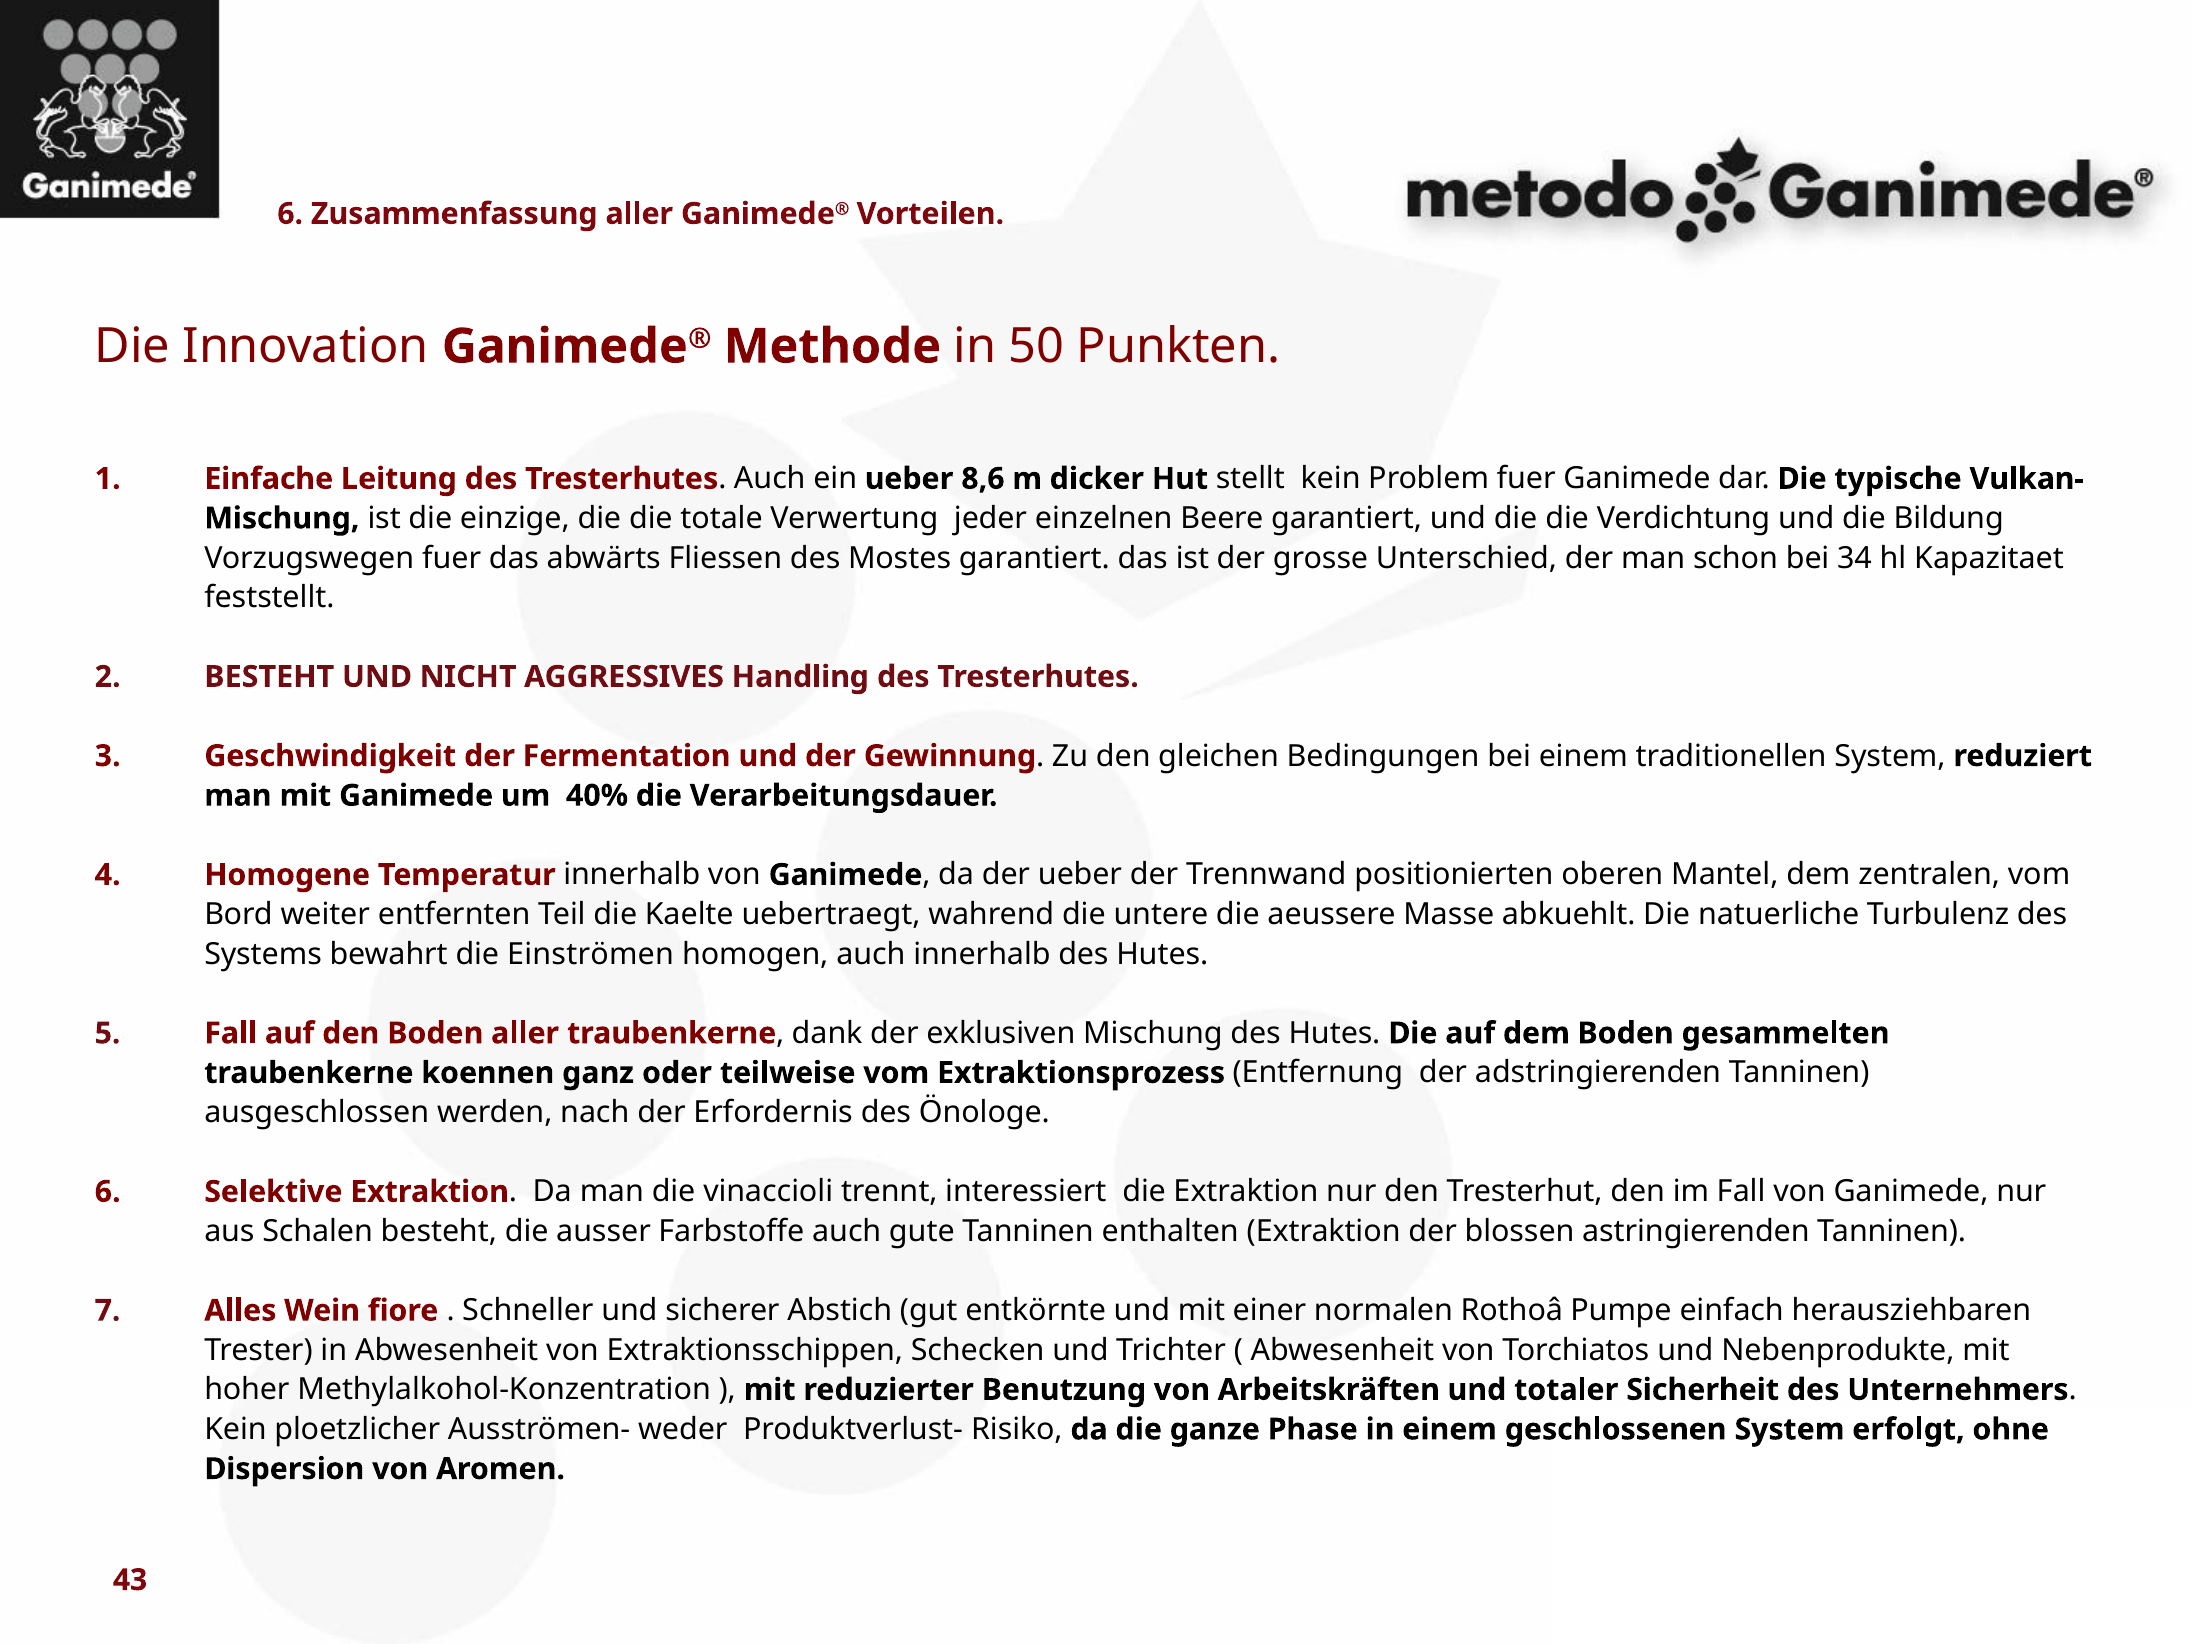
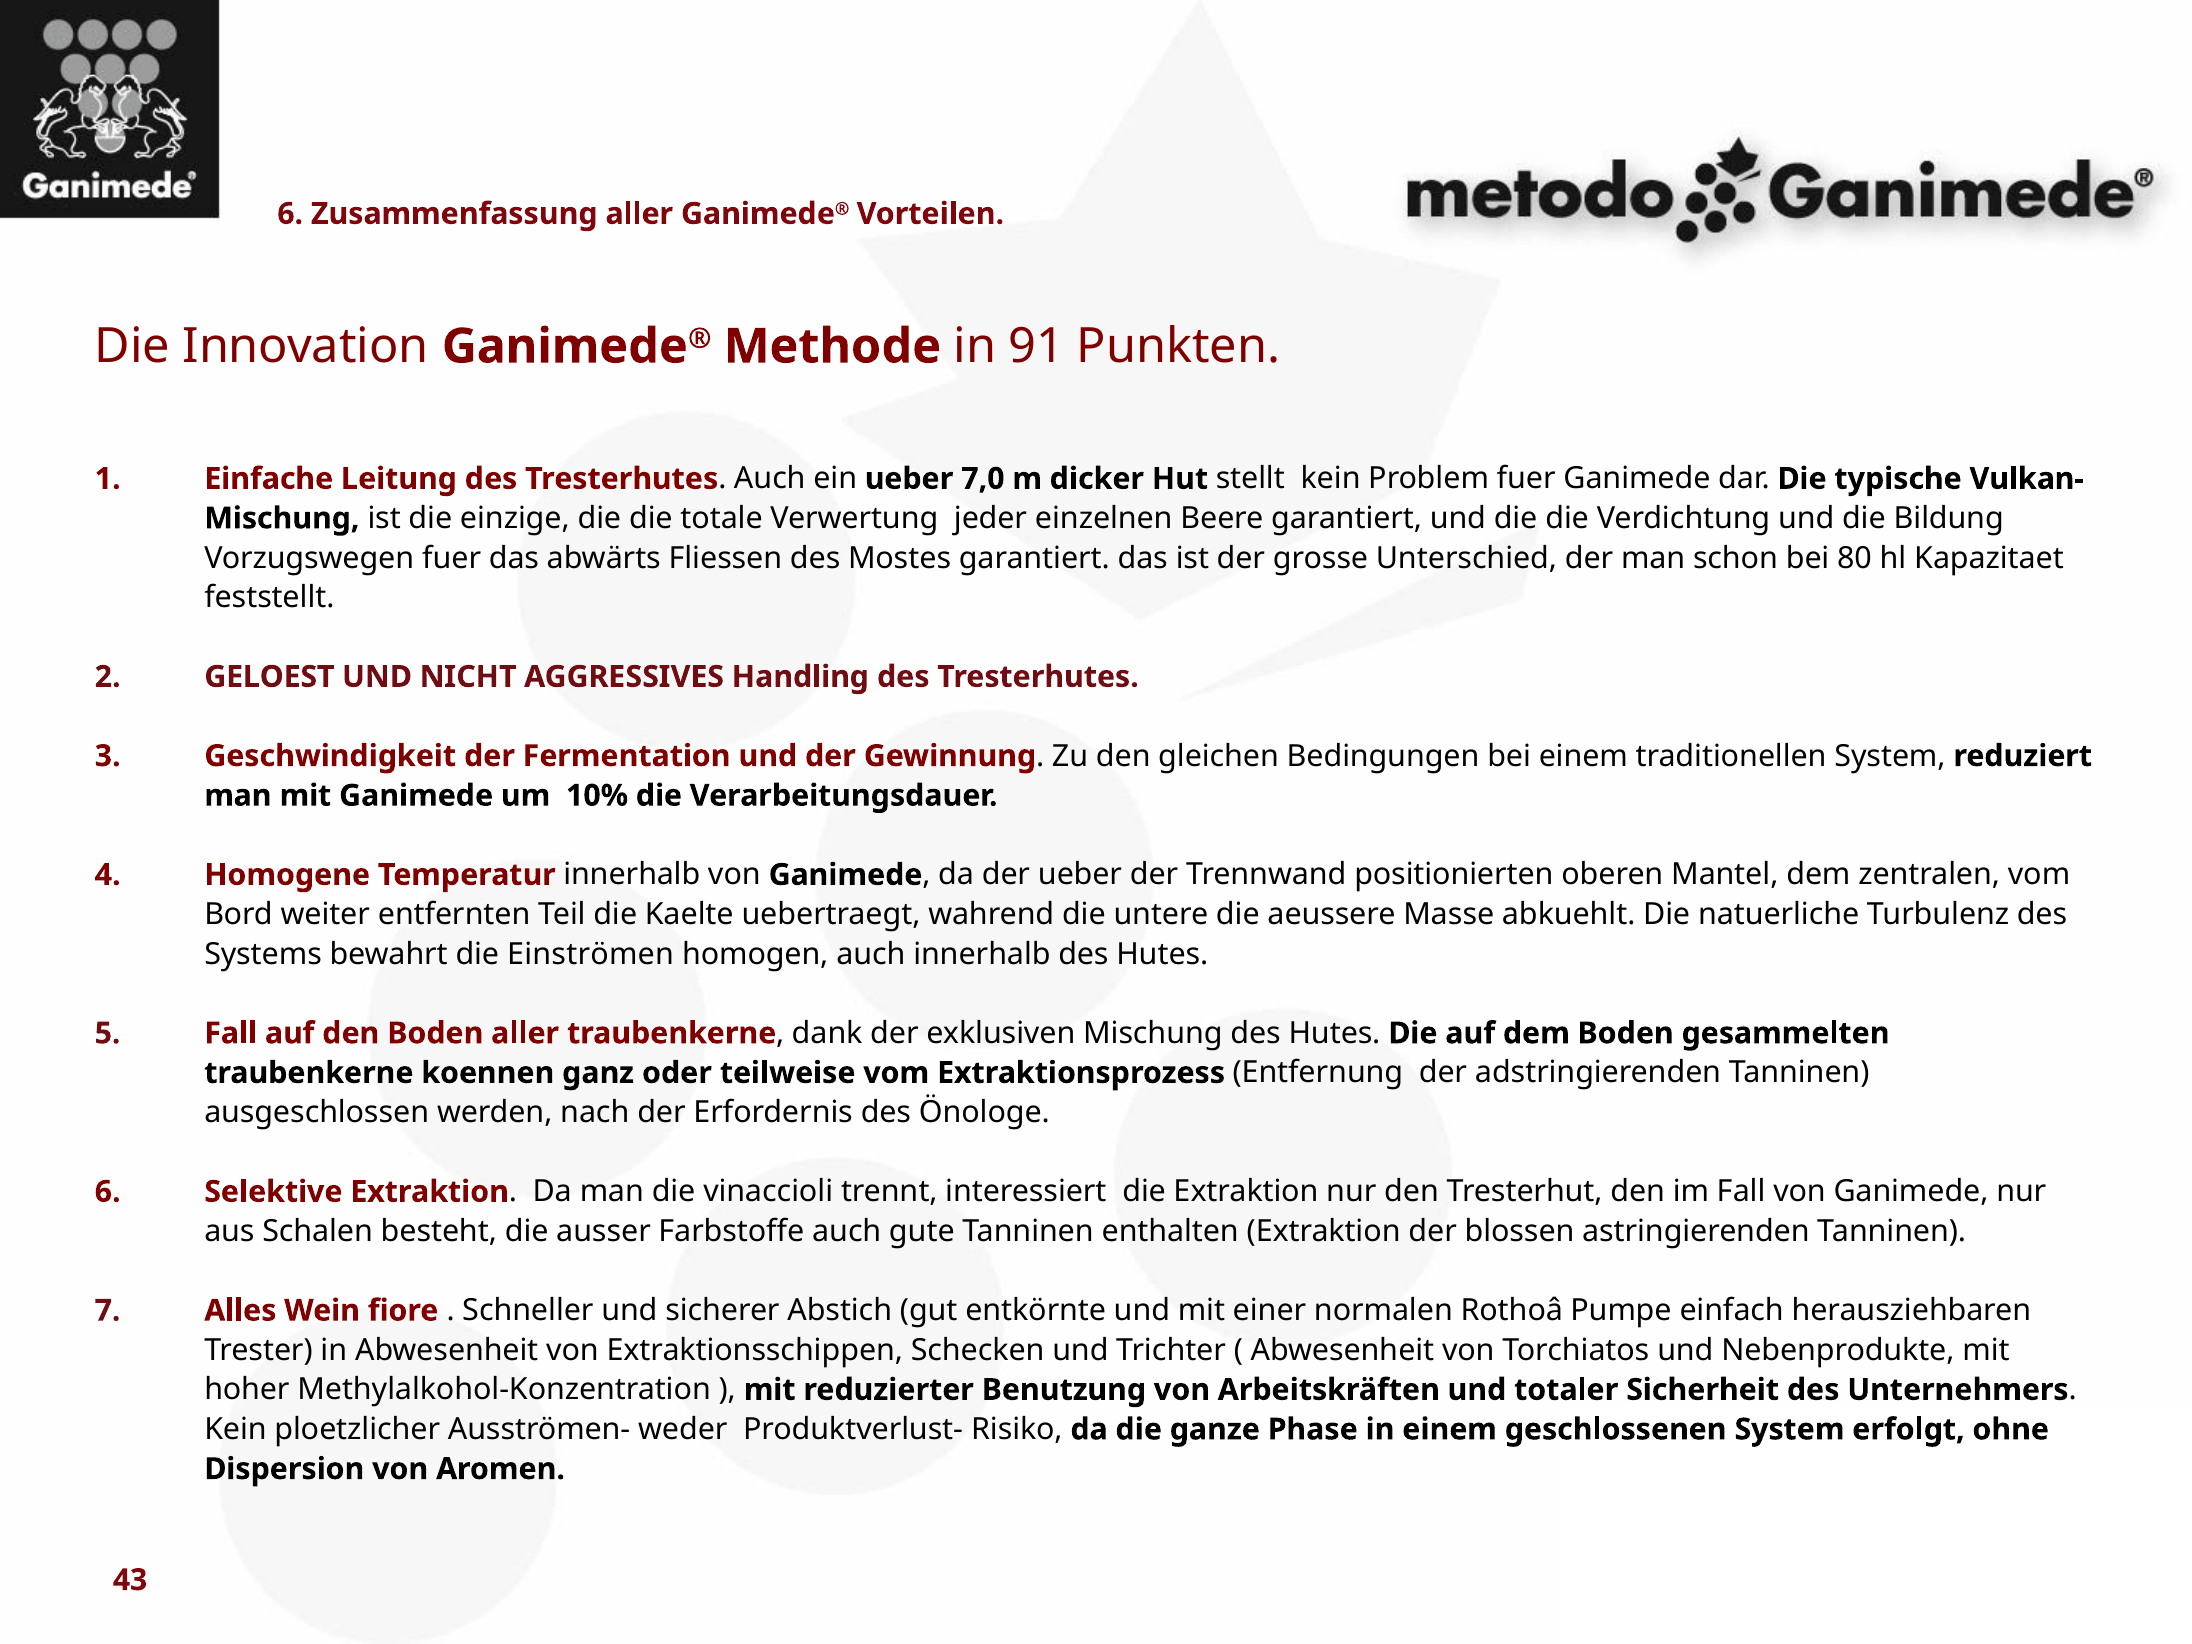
50: 50 -> 91
8,6: 8,6 -> 7,0
34: 34 -> 80
BESTEHT at (269, 677): BESTEHT -> GELOEST
40%: 40% -> 10%
